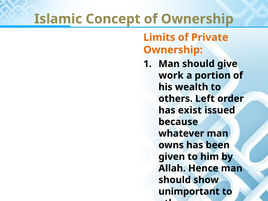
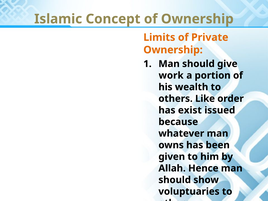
Left: Left -> Like
unimportant: unimportant -> voluptuaries
